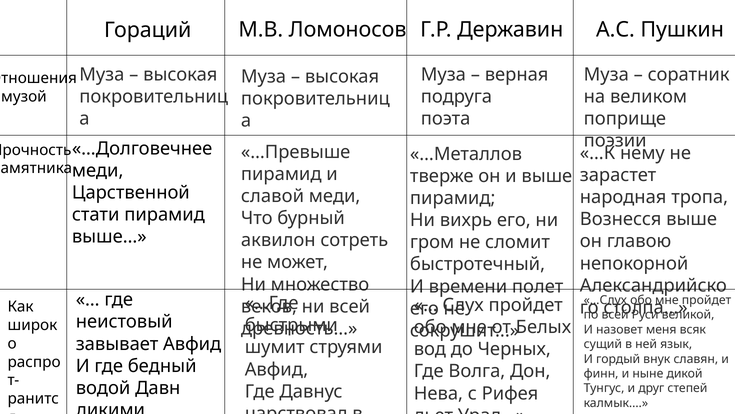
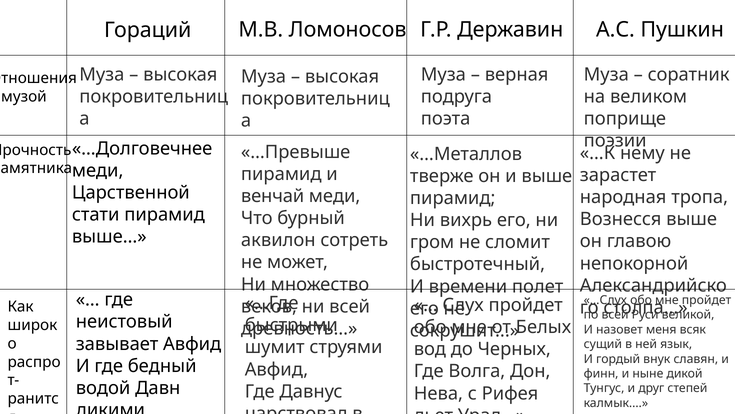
славой: славой -> венчай
